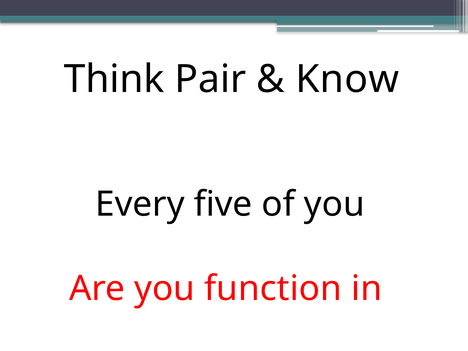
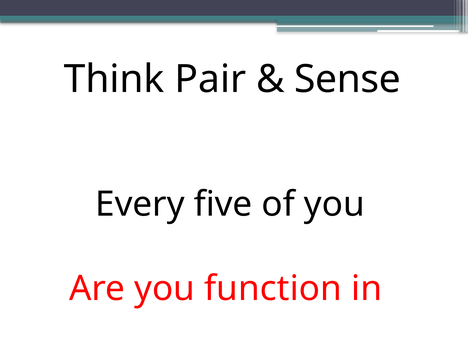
Know: Know -> Sense
